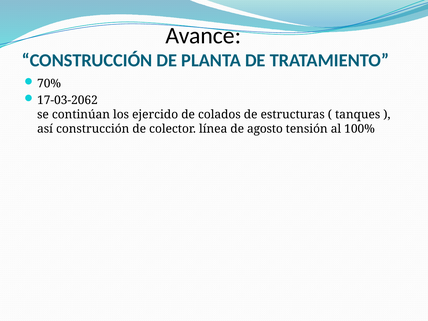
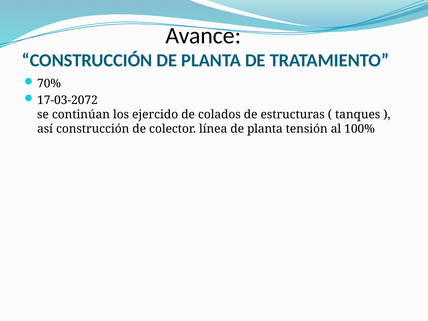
17-03-2062: 17-03-2062 -> 17-03-2072
línea de agosto: agosto -> planta
